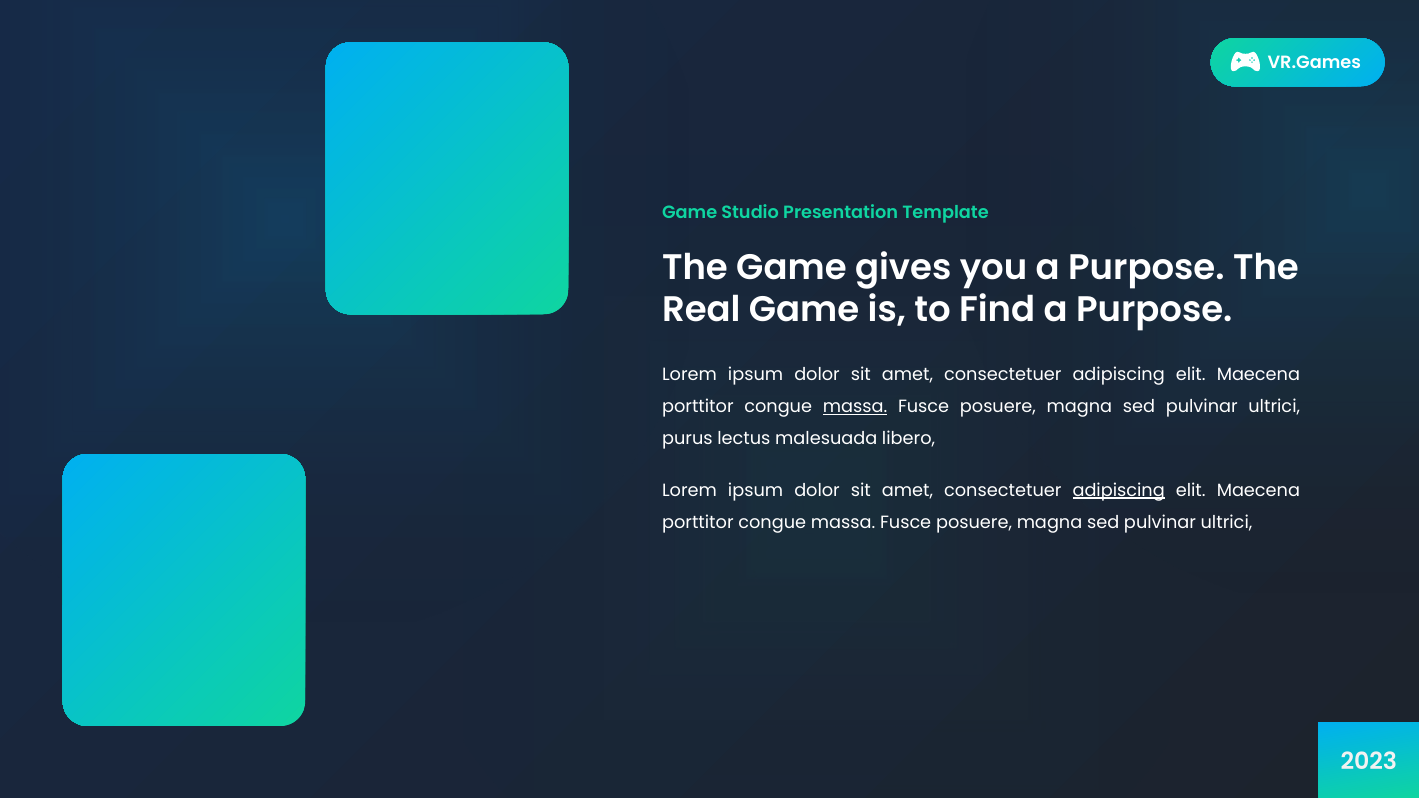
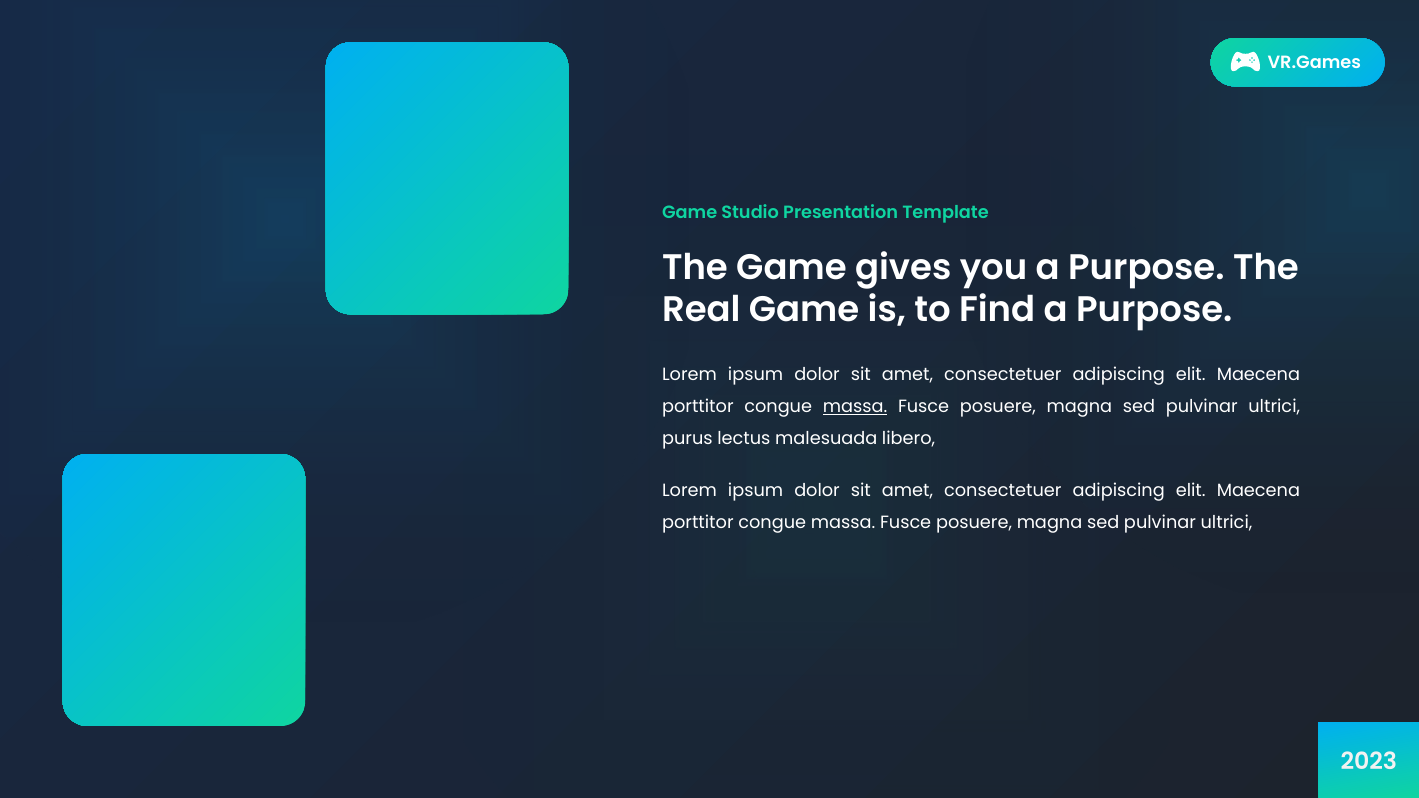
adipiscing at (1119, 491) underline: present -> none
